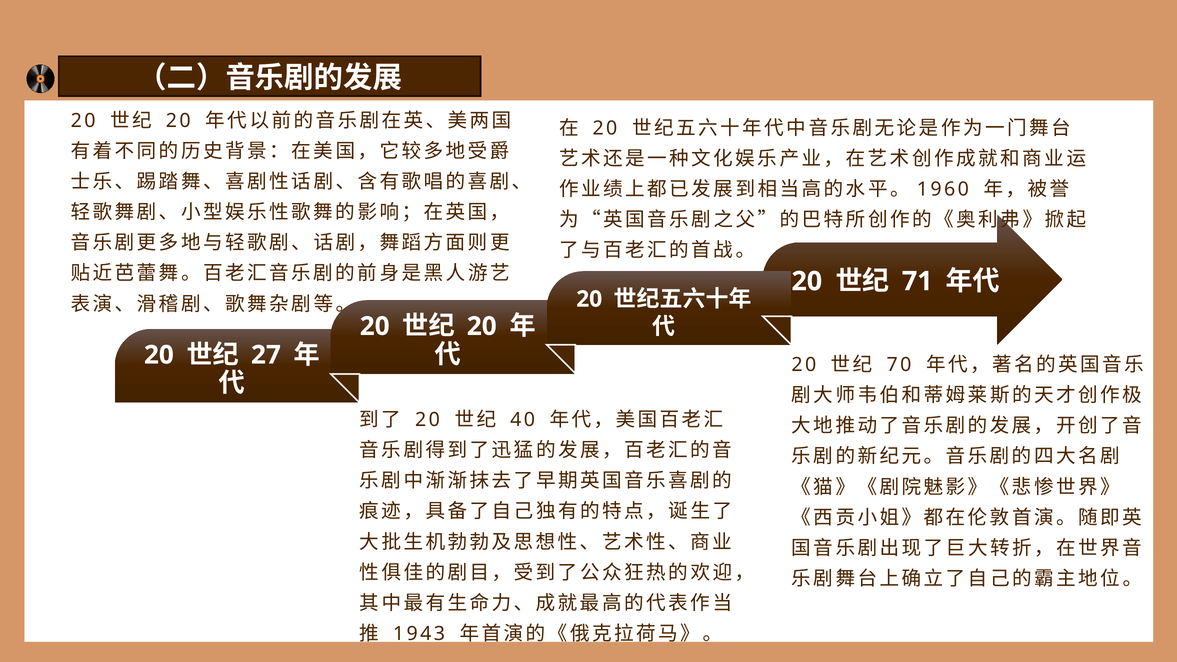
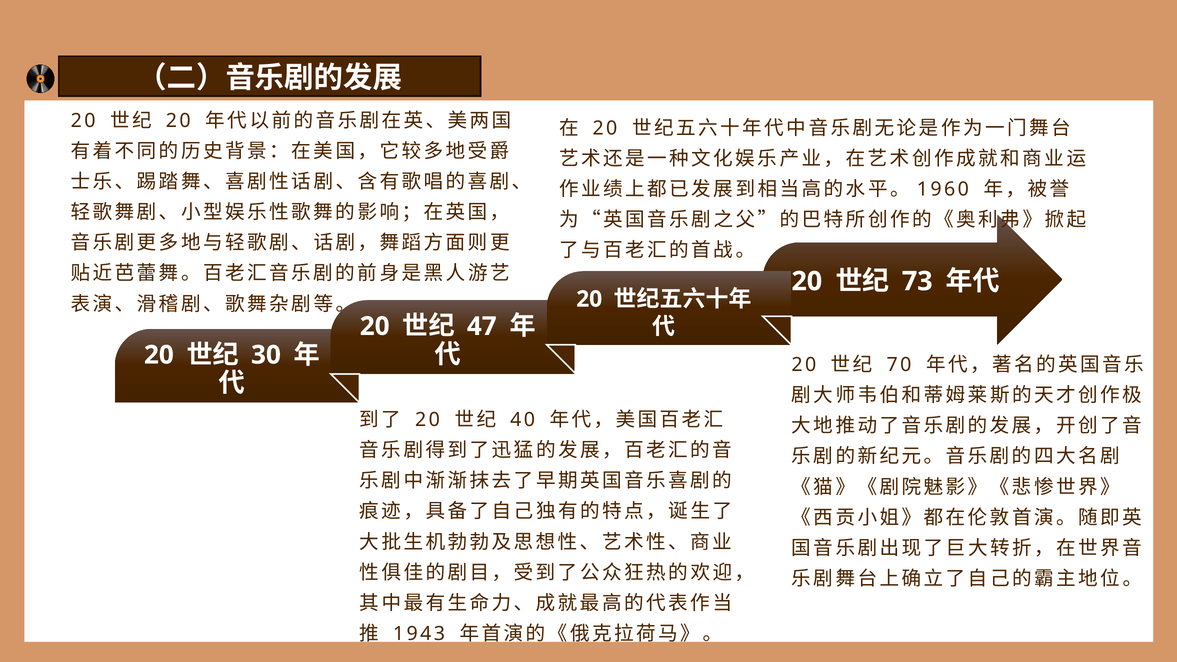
71: 71 -> 73
20 at (482, 326): 20 -> 47
27: 27 -> 30
